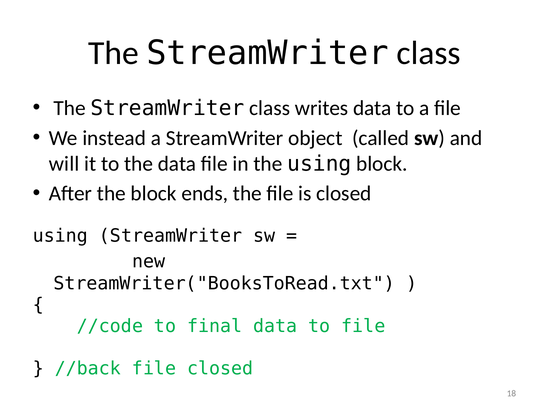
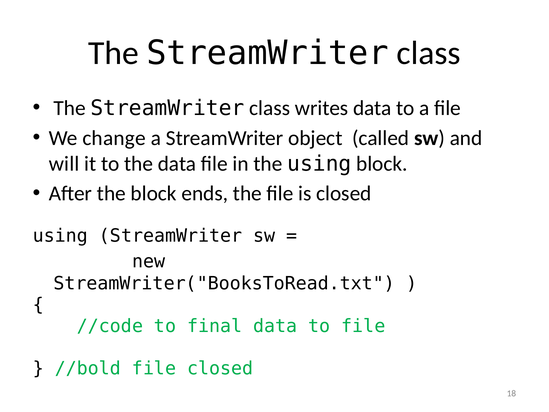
instead: instead -> change
//back: //back -> //bold
